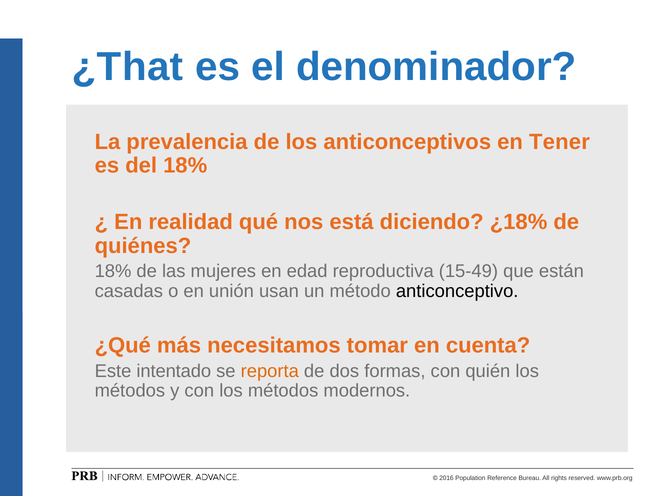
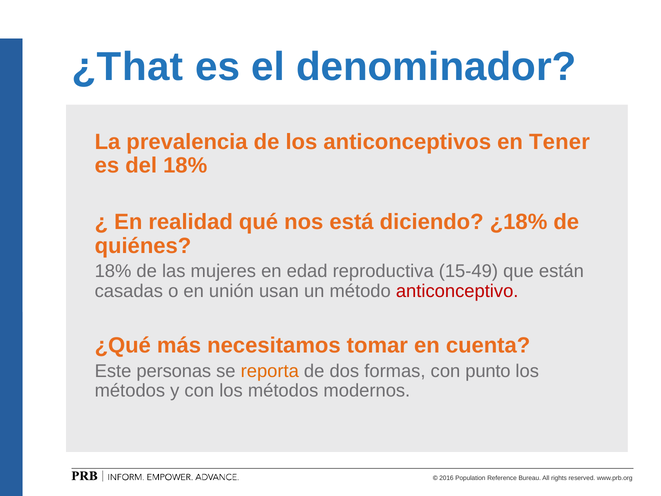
anticonceptivo colour: black -> red
intentado: intentado -> personas
quién: quién -> punto
